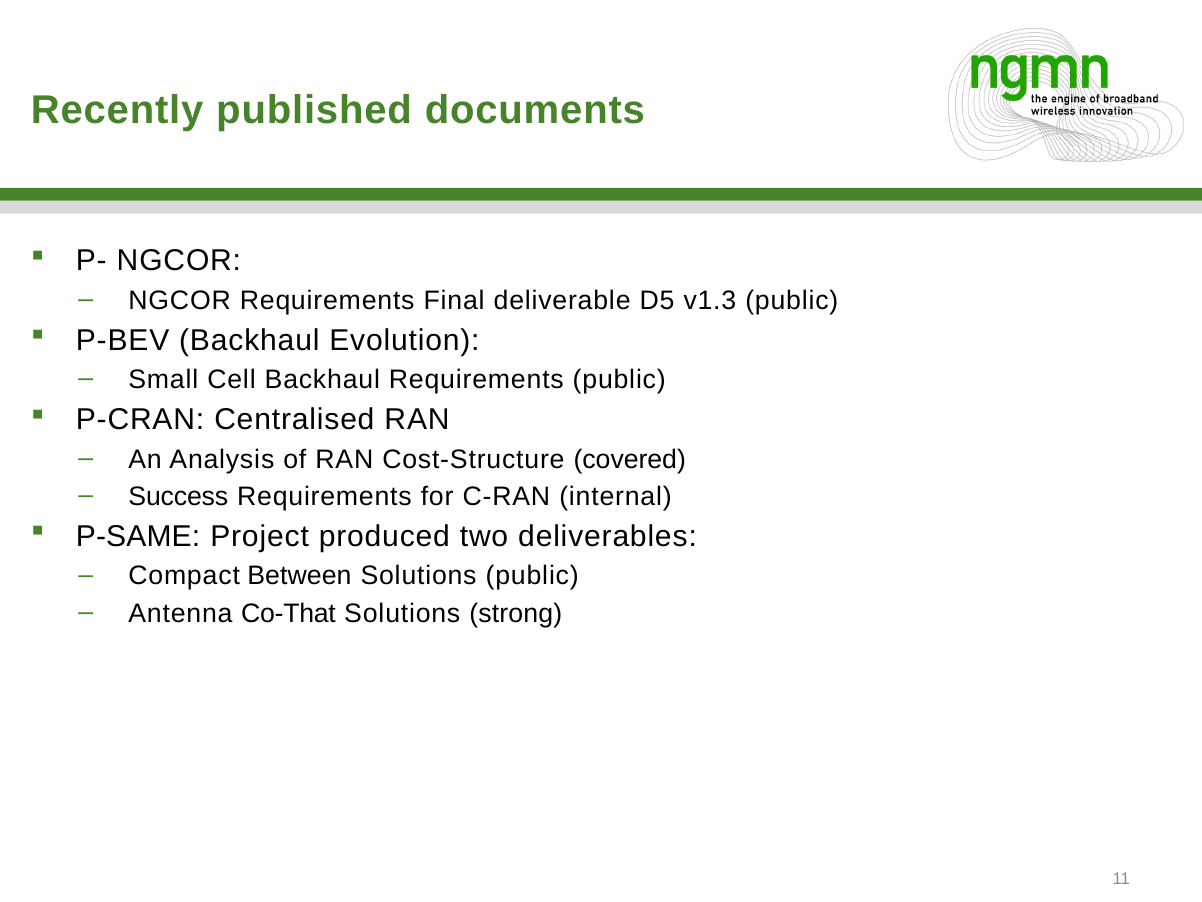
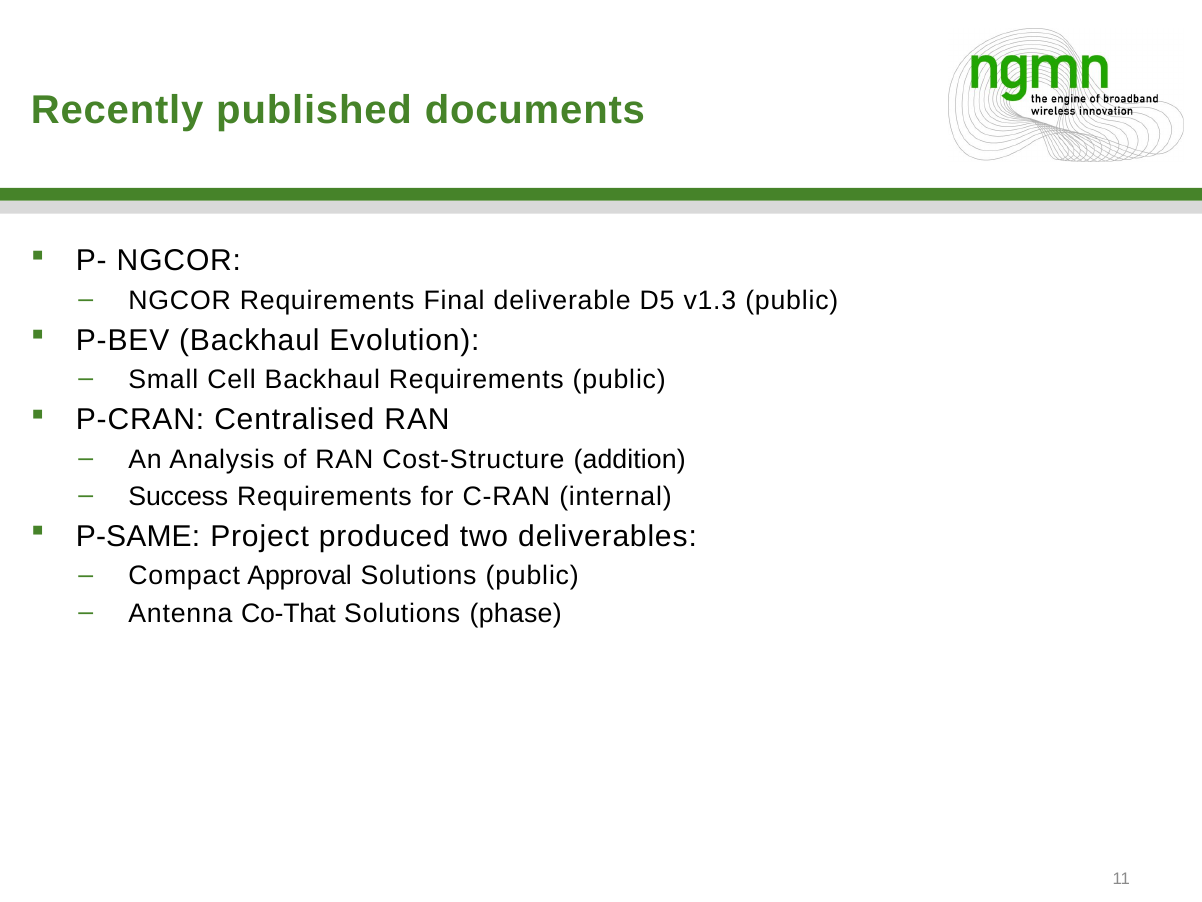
covered: covered -> addition
Between: Between -> Approval
strong: strong -> phase
